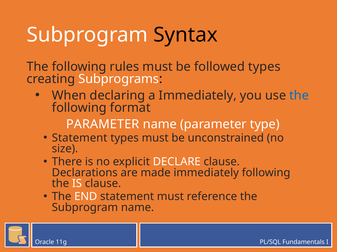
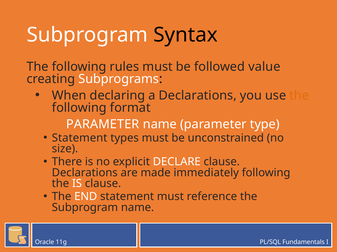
followed types: types -> value
a Immediately: Immediately -> Declarations
the at (299, 96) colour: blue -> orange
